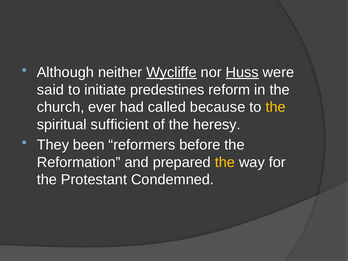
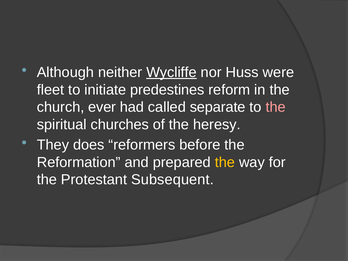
Huss underline: present -> none
said: said -> fleet
because: because -> separate
the at (276, 107) colour: yellow -> pink
sufficient: sufficient -> churches
been: been -> does
Condemned: Condemned -> Subsequent
